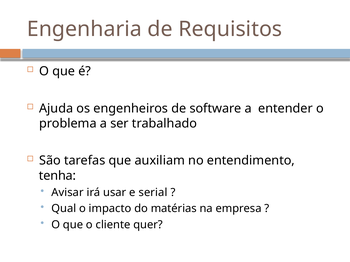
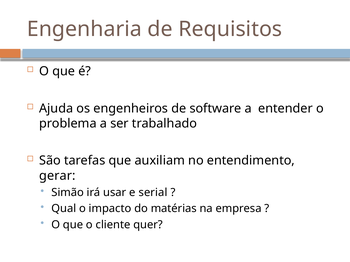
tenha: tenha -> gerar
Avisar: Avisar -> Simão
